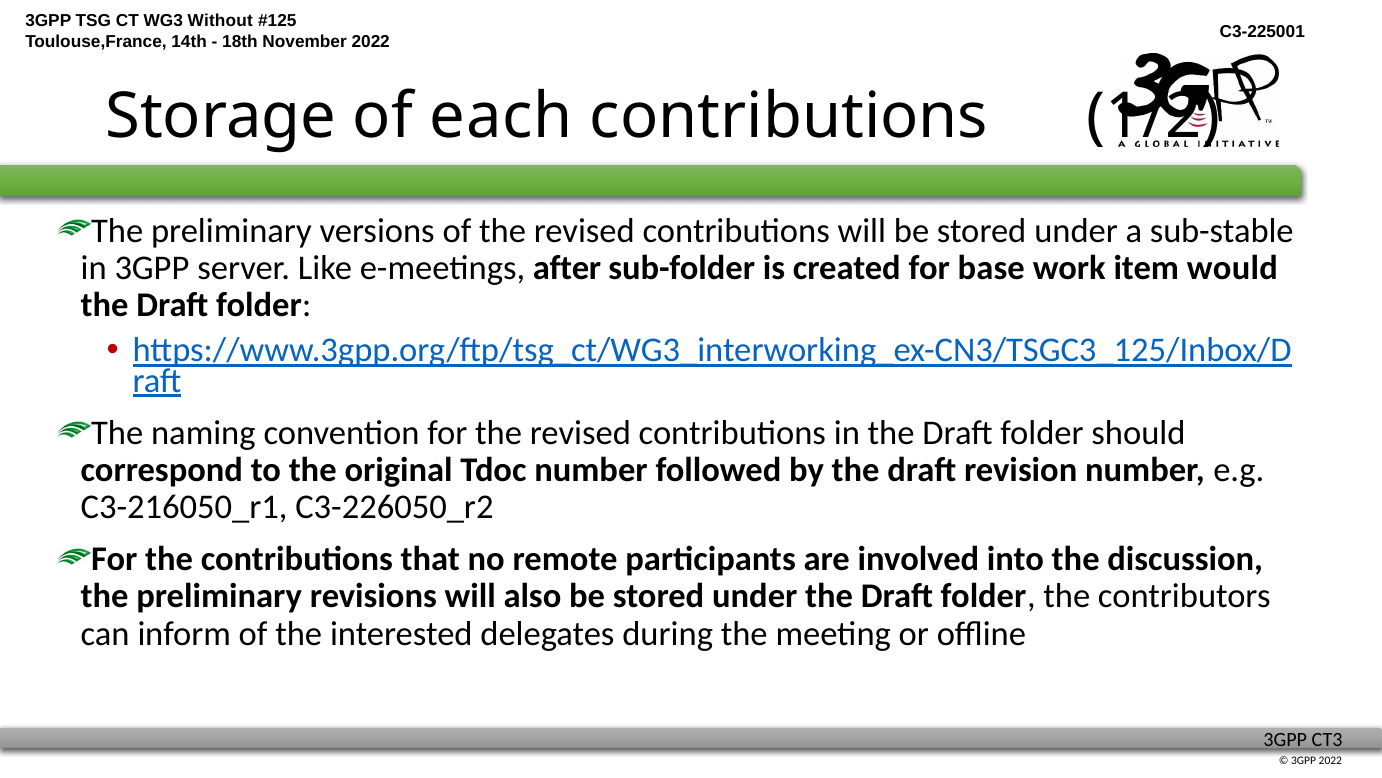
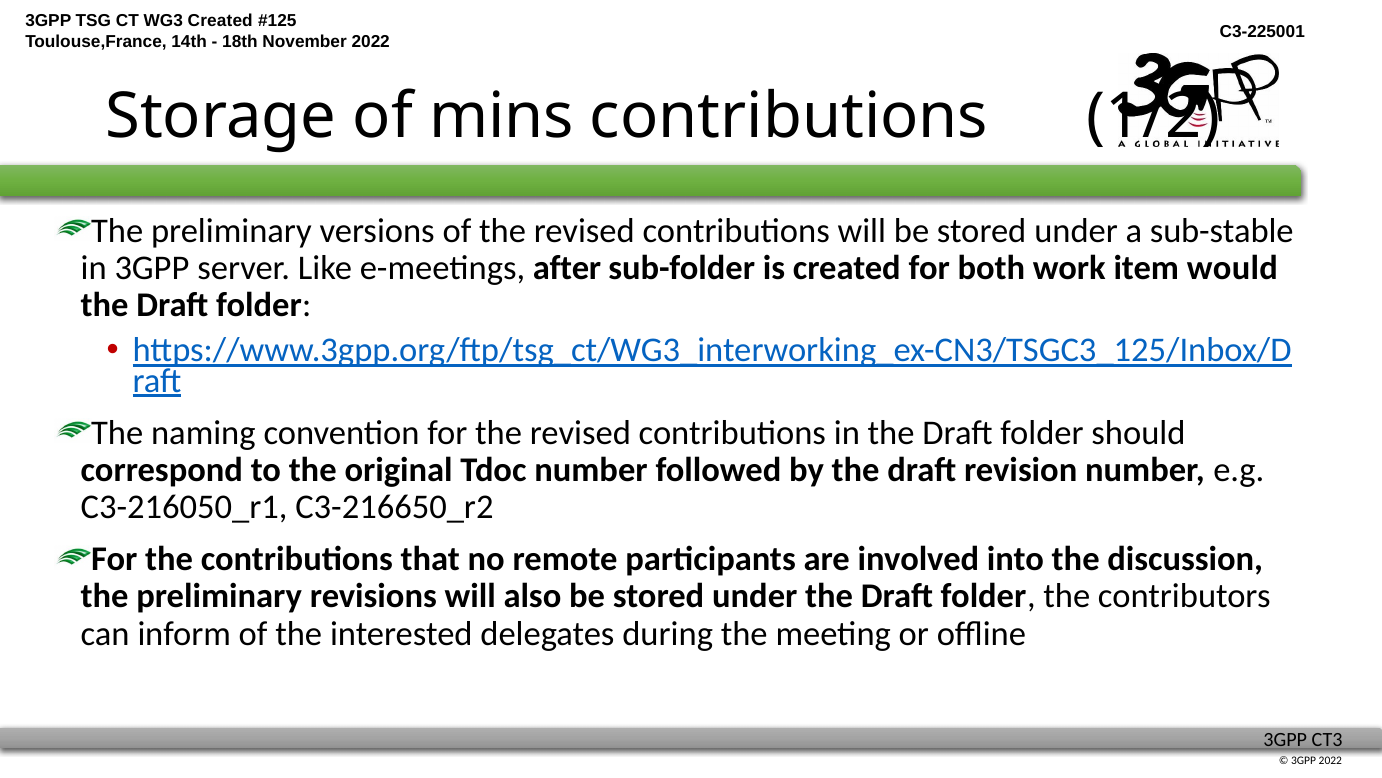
Without at (220, 21): Without -> Created
each: each -> mins
base: base -> both
C3-226050_r2: C3-226050_r2 -> C3-216650_r2
